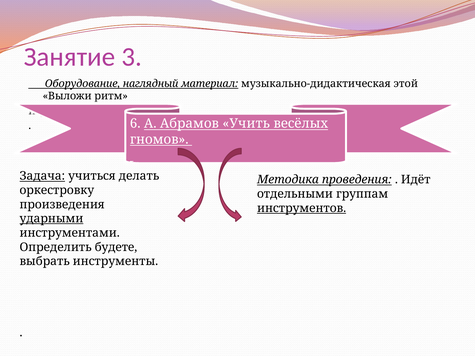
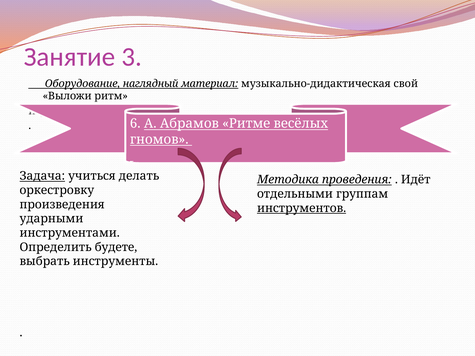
этой: этой -> свой
Учить: Учить -> Ритме
ударными underline: present -> none
